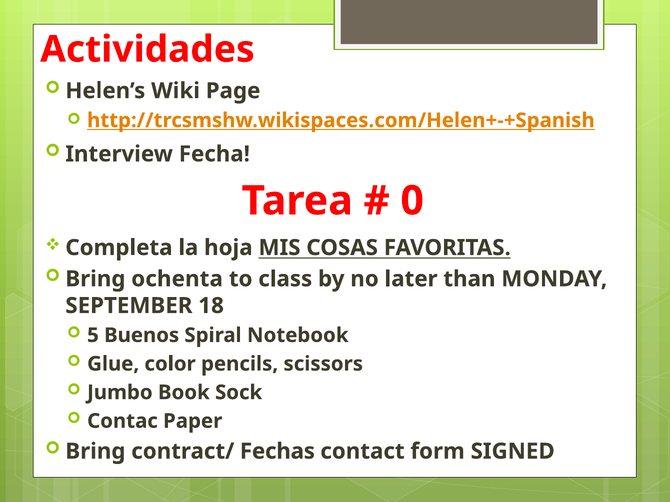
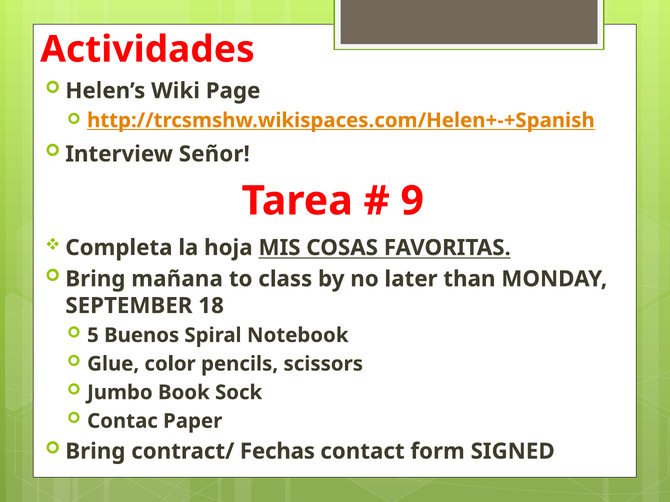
Fecha: Fecha -> Señor
0: 0 -> 9
ochenta: ochenta -> mañana
